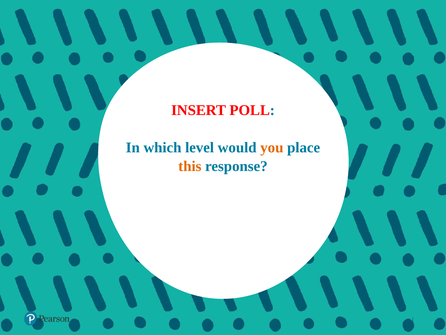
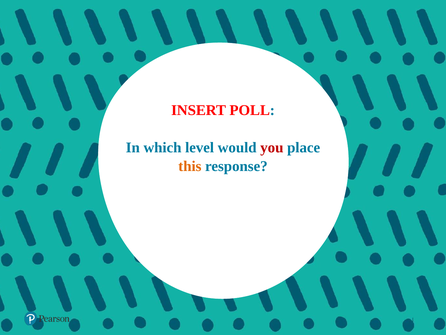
you colour: orange -> red
